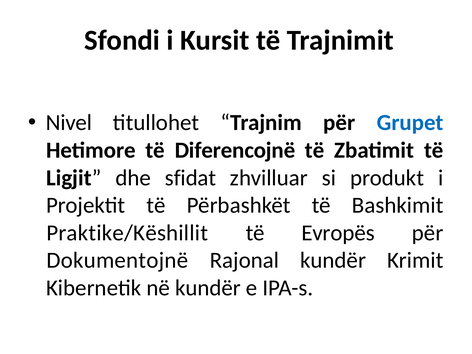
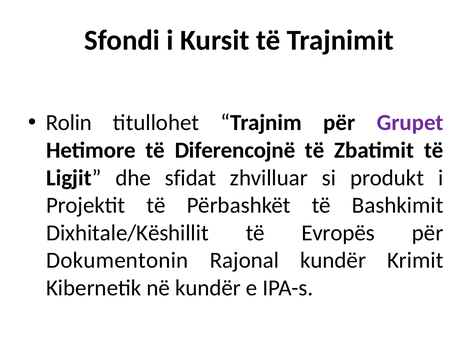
Nivel: Nivel -> Rolin
Grupet colour: blue -> purple
Praktike/Këshillit: Praktike/Këshillit -> Dixhitale/Këshillit
Dokumentojnë: Dokumentojnë -> Dokumentonin
